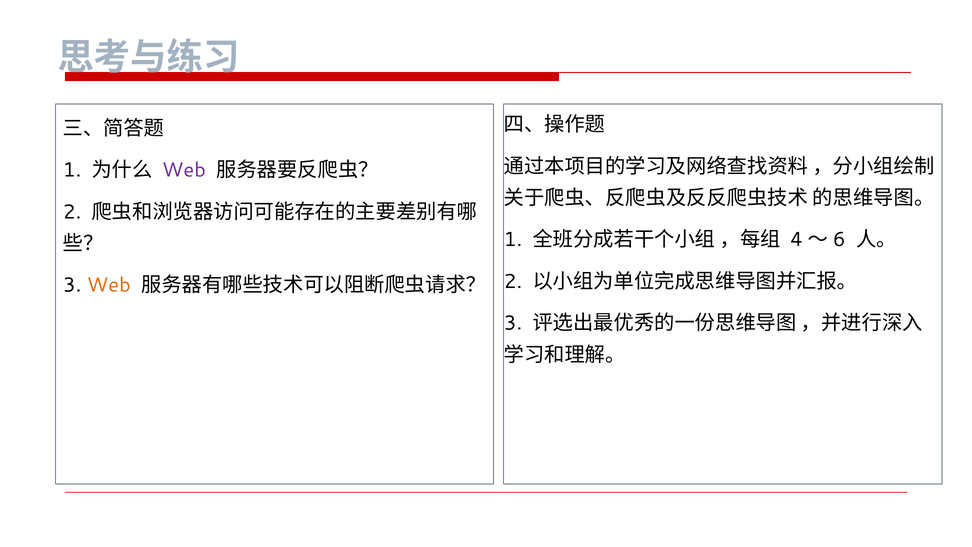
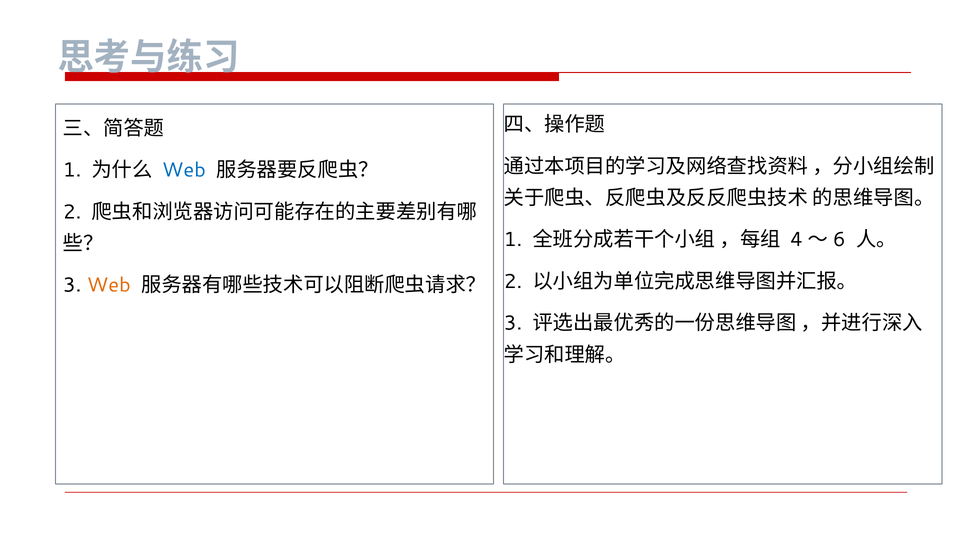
Web at (184, 170) colour: purple -> blue
